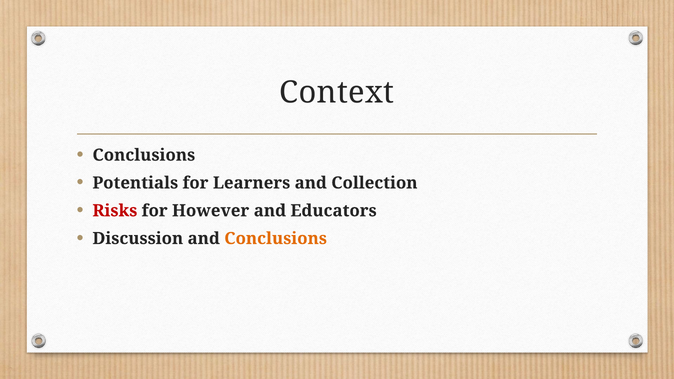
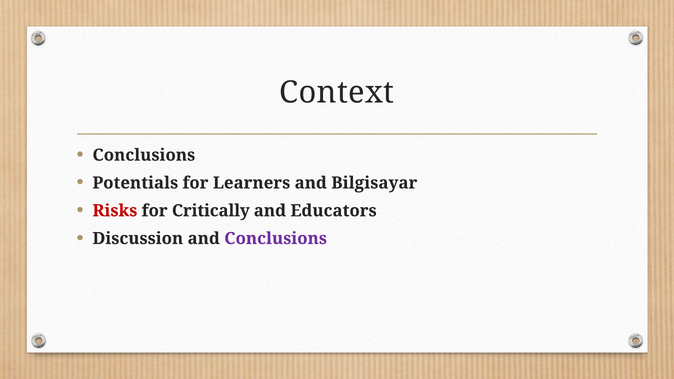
Collection: Collection -> Bilgisayar
However: However -> Critically
Conclusions at (276, 239) colour: orange -> purple
